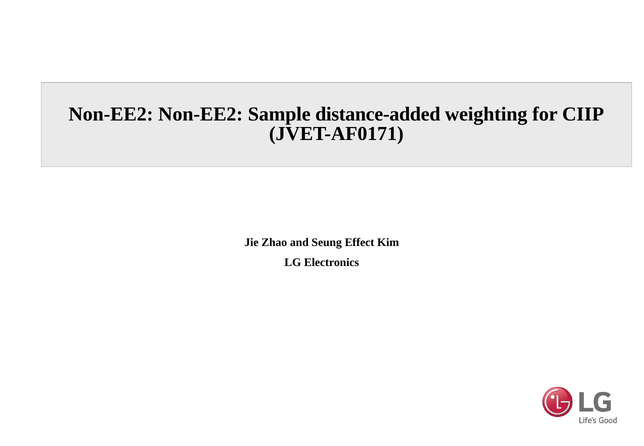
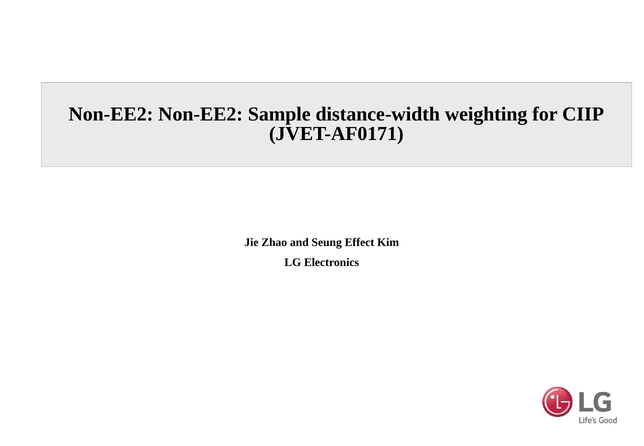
distance-added: distance-added -> distance-width
